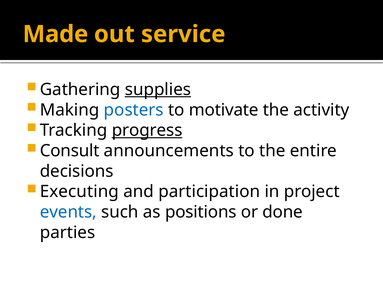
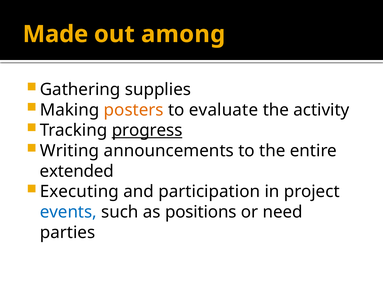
service: service -> among
supplies underline: present -> none
posters colour: blue -> orange
motivate: motivate -> evaluate
Consult: Consult -> Writing
decisions: decisions -> extended
done: done -> need
